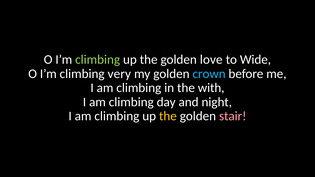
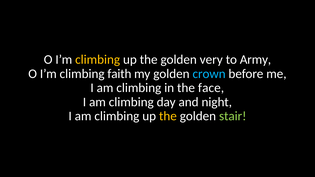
climbing at (98, 60) colour: light green -> yellow
love: love -> very
Wide: Wide -> Army
very: very -> faith
with: with -> face
stair colour: pink -> light green
